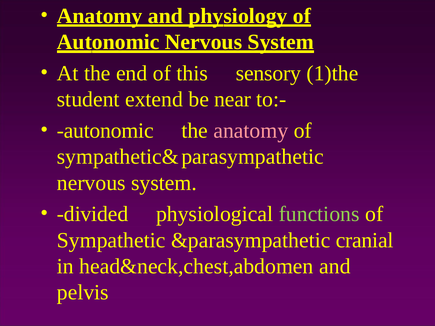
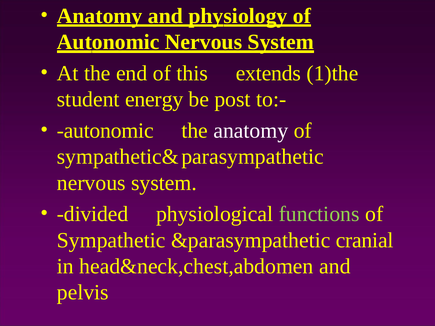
sensory: sensory -> extends
extend: extend -> energy
near: near -> post
anatomy at (251, 131) colour: pink -> white
